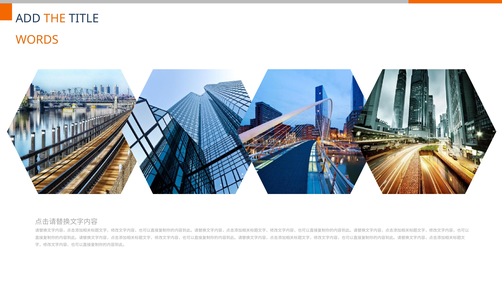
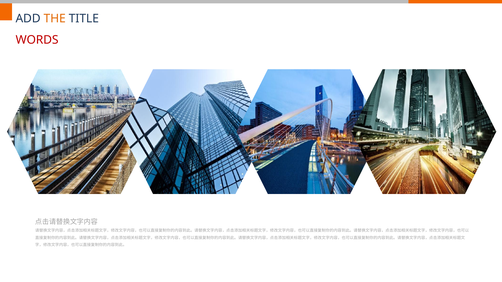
WORDS colour: orange -> red
